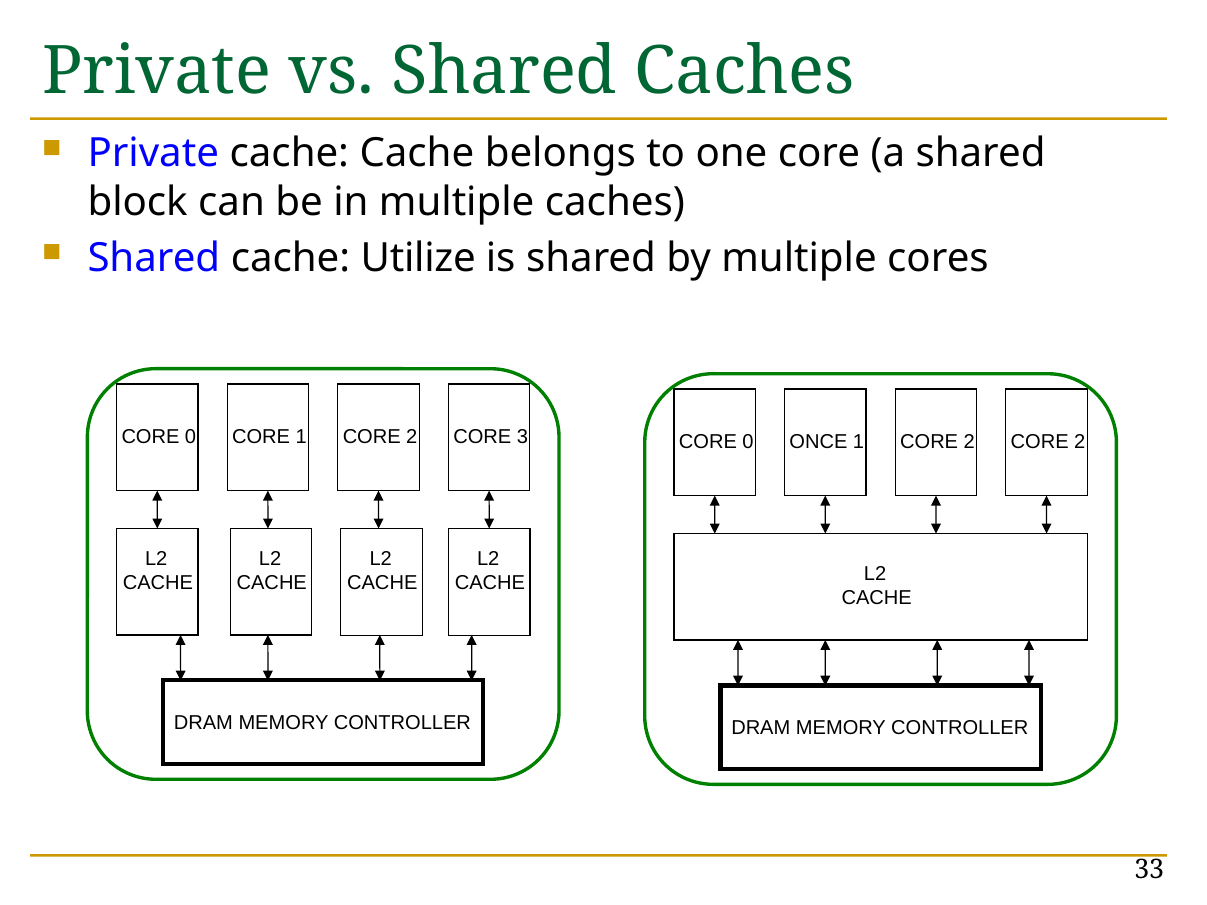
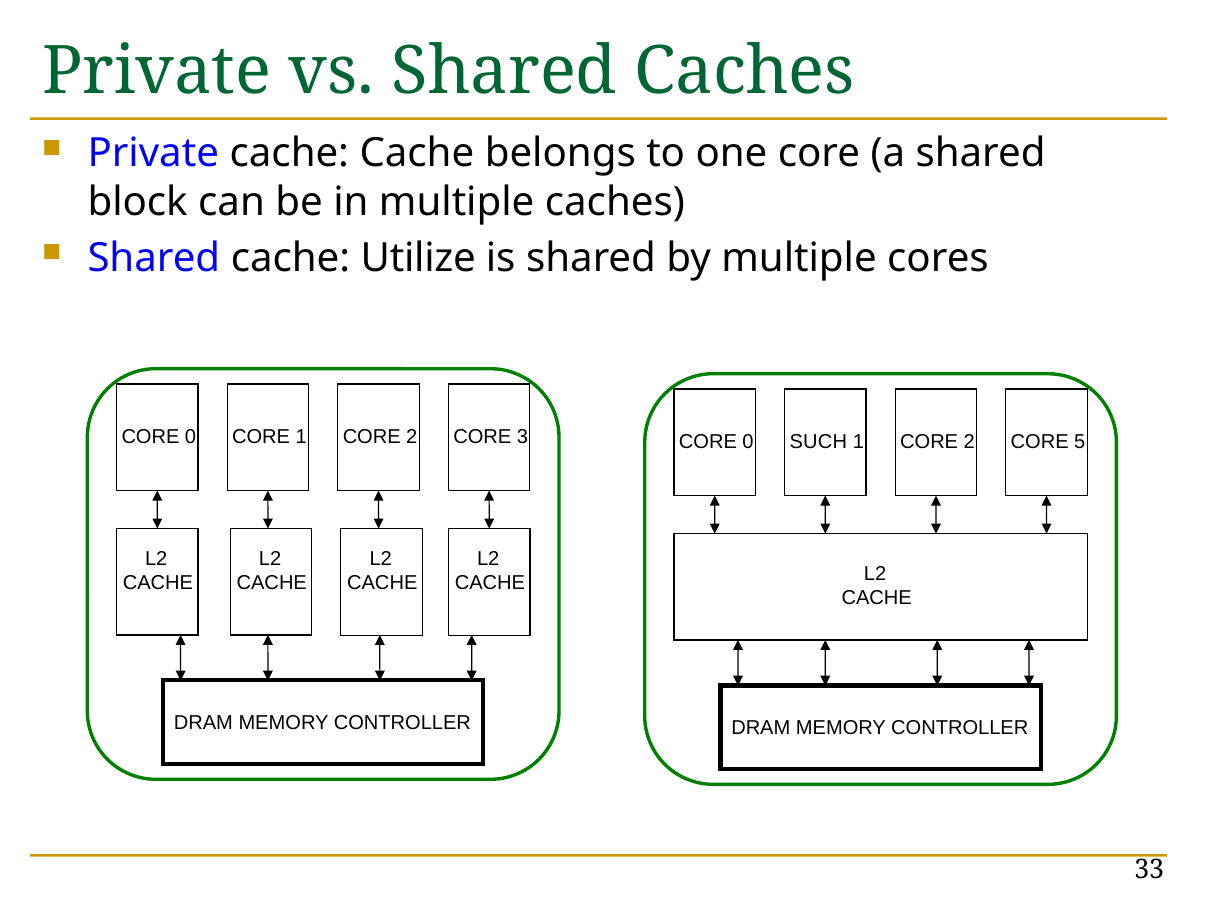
ONCE: ONCE -> SUCH
2 CORE 2: 2 -> 5
